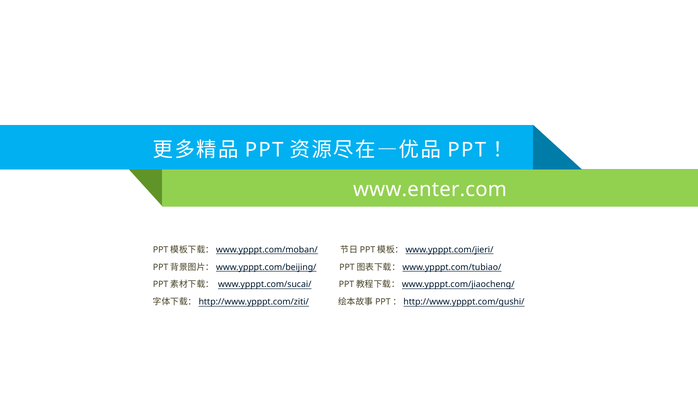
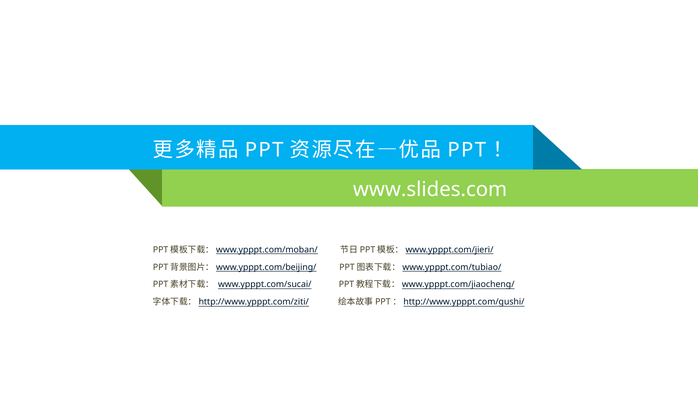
www.enter.com: www.enter.com -> www.slides.com
